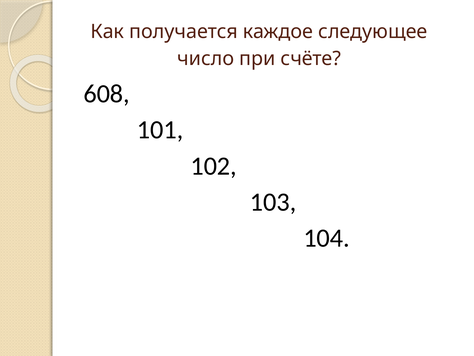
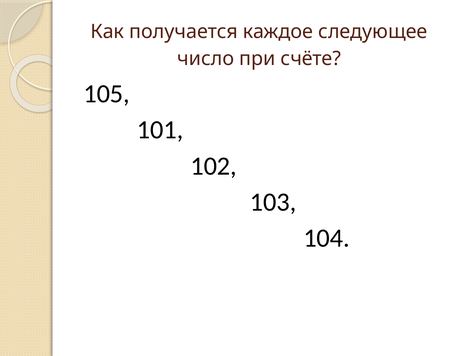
608: 608 -> 105
